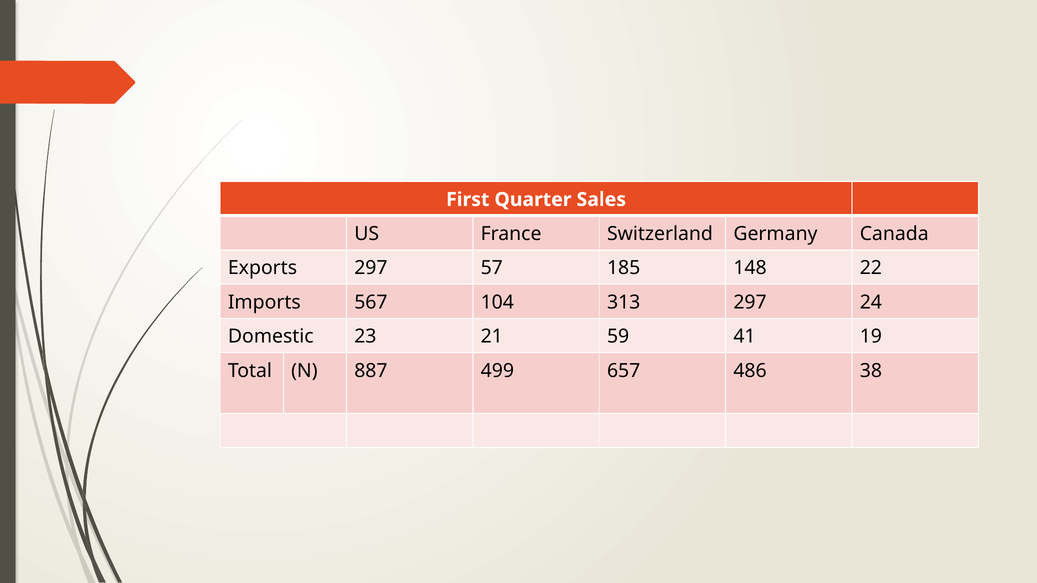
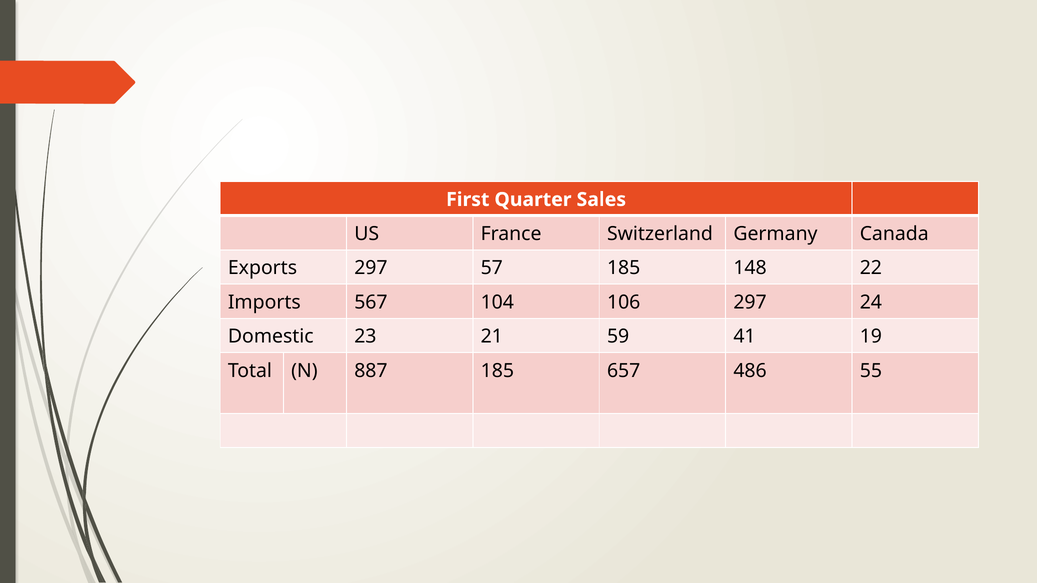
313: 313 -> 106
887 499: 499 -> 185
38: 38 -> 55
